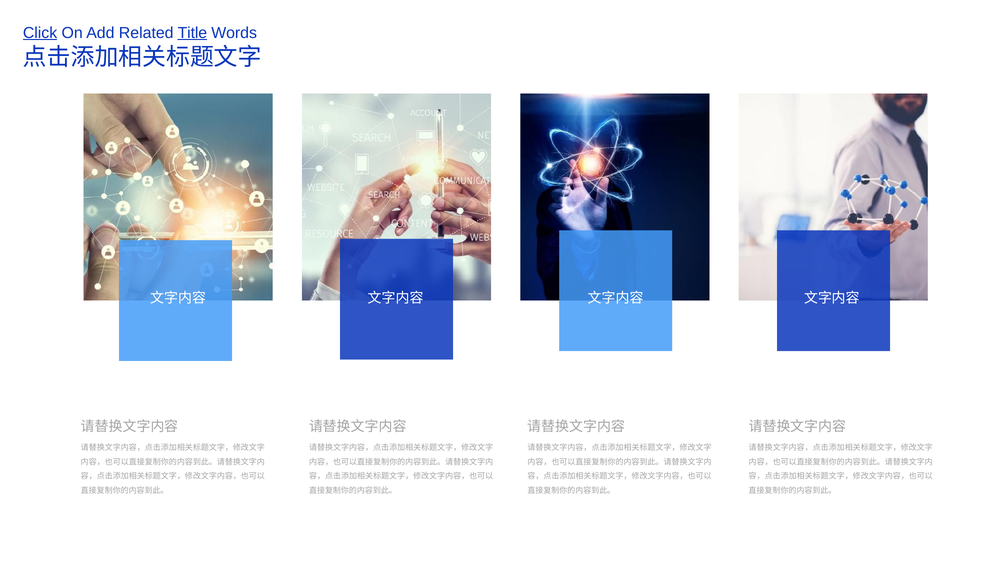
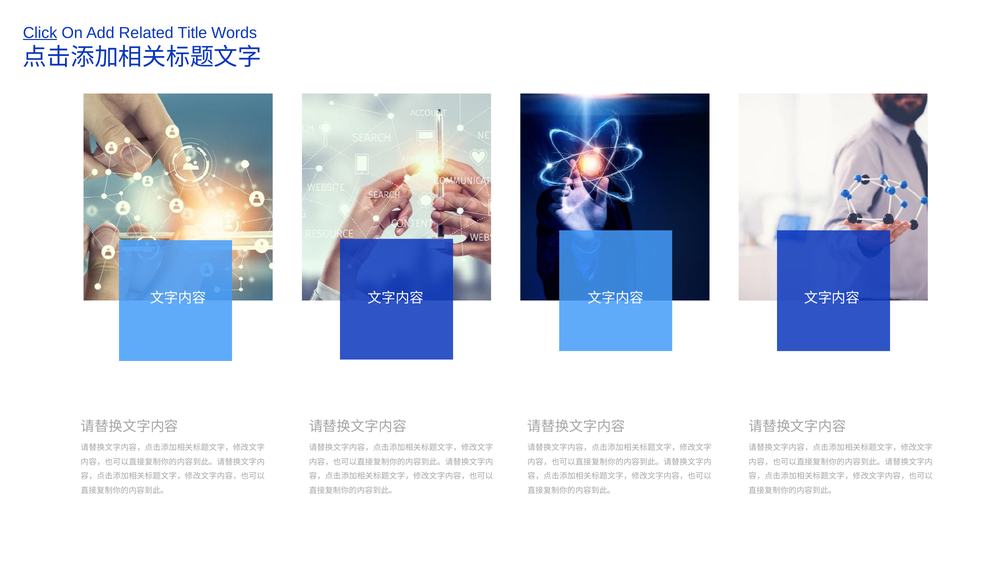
Title underline: present -> none
